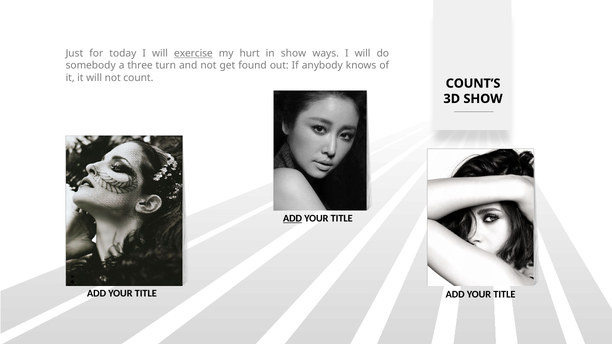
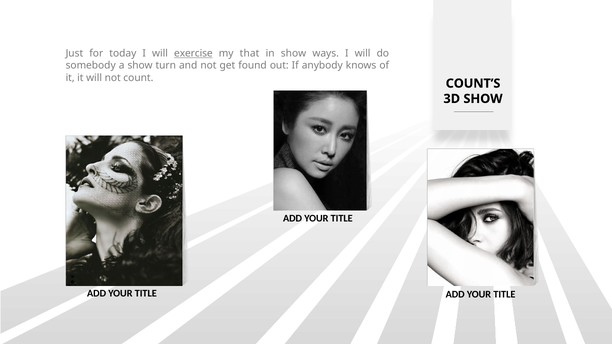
hurt: hurt -> that
a three: three -> show
ADD at (292, 219) underline: present -> none
